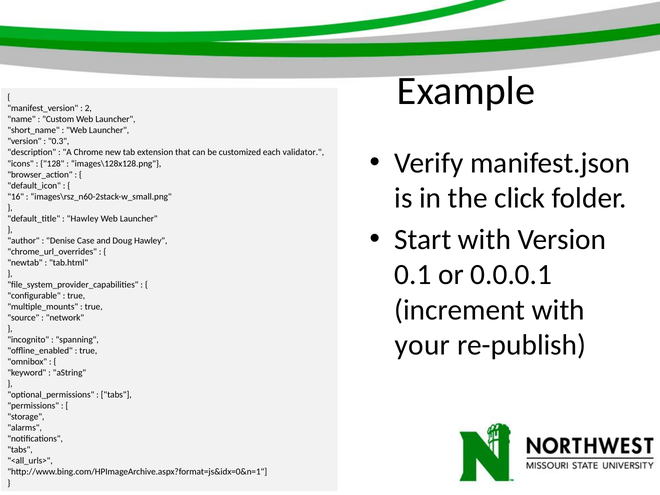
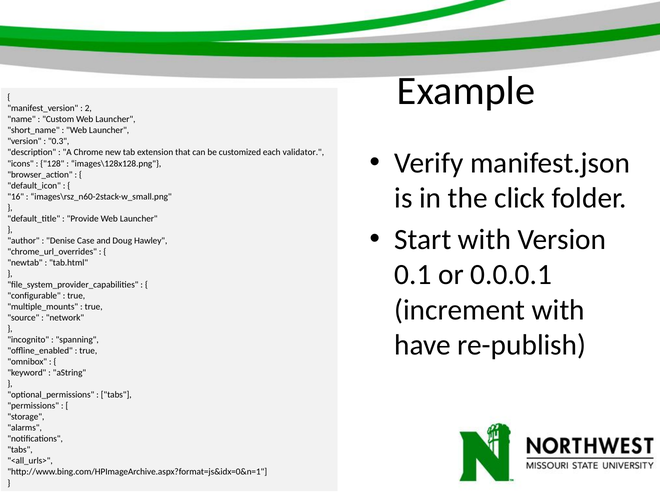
Hawley at (83, 219): Hawley -> Provide
your: your -> have
